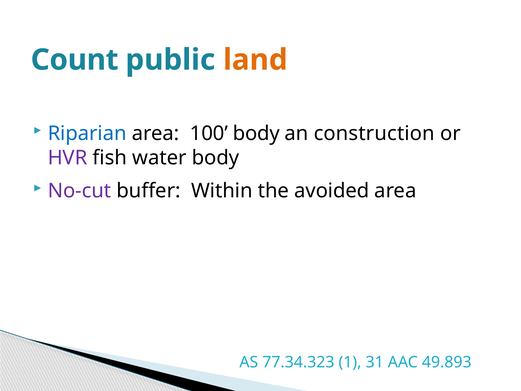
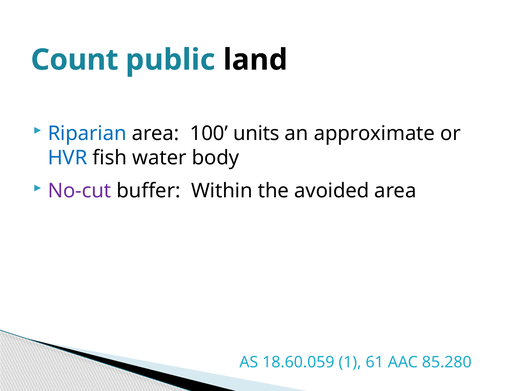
land colour: orange -> black
100 body: body -> units
construction: construction -> approximate
HVR colour: purple -> blue
77.34.323: 77.34.323 -> 18.60.059
31: 31 -> 61
49.893: 49.893 -> 85.280
